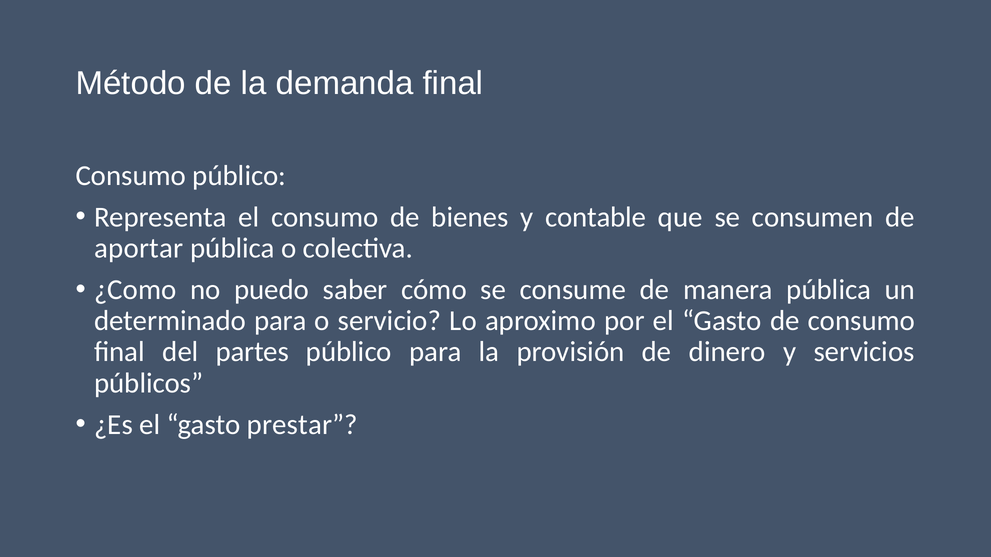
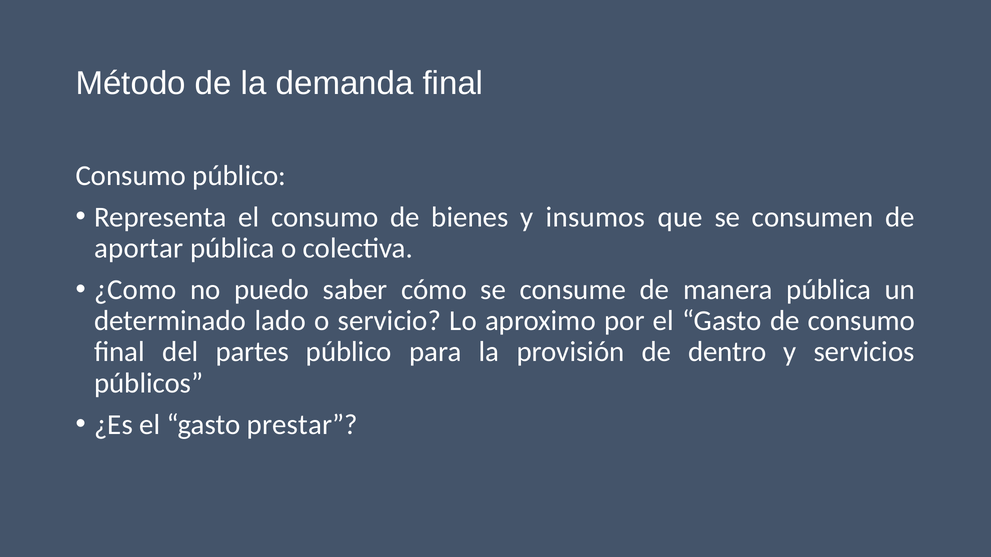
contable: contable -> insumos
determinado para: para -> lado
dinero: dinero -> dentro
